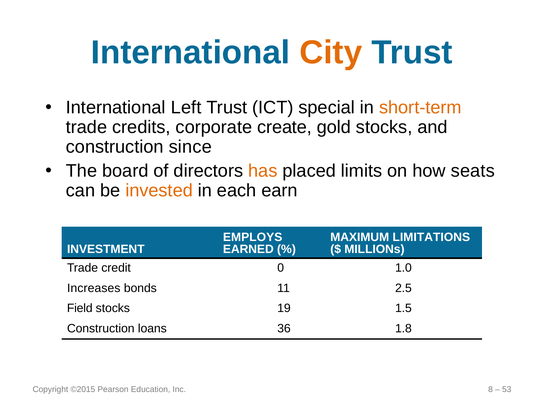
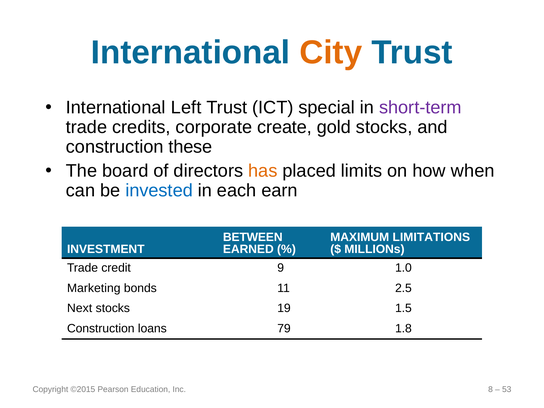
short-term colour: orange -> purple
since: since -> these
seats: seats -> when
invested colour: orange -> blue
EMPLOYS: EMPLOYS -> BETWEEN
0: 0 -> 9
Increases: Increases -> Marketing
Field: Field -> Next
36: 36 -> 79
